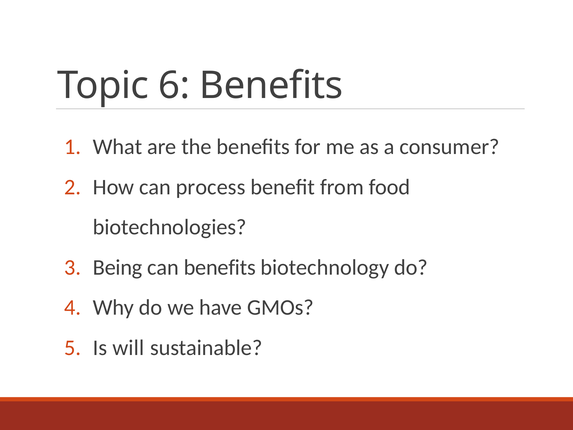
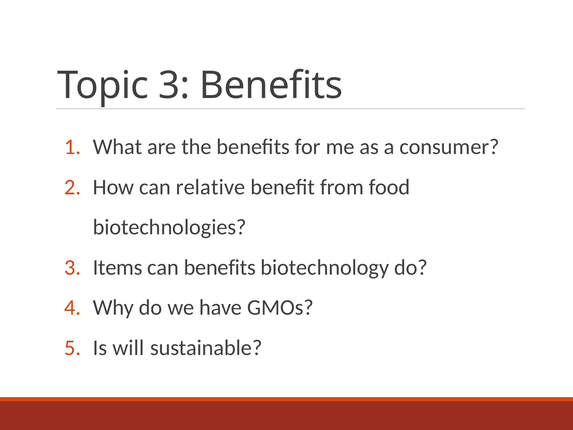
Topic 6: 6 -> 3
process: process -> relative
Being: Being -> Items
